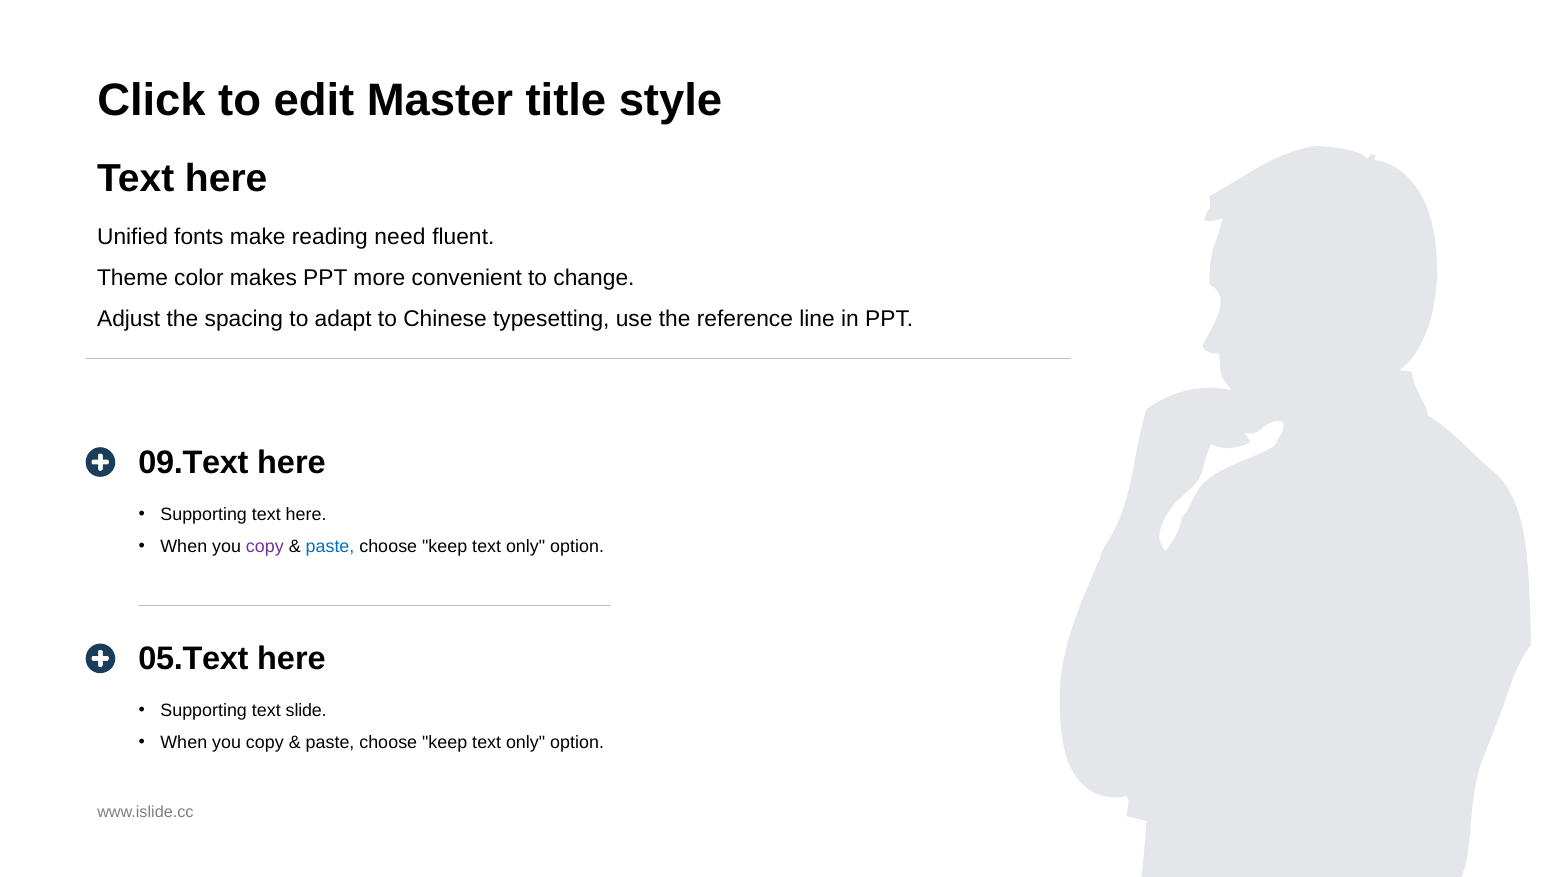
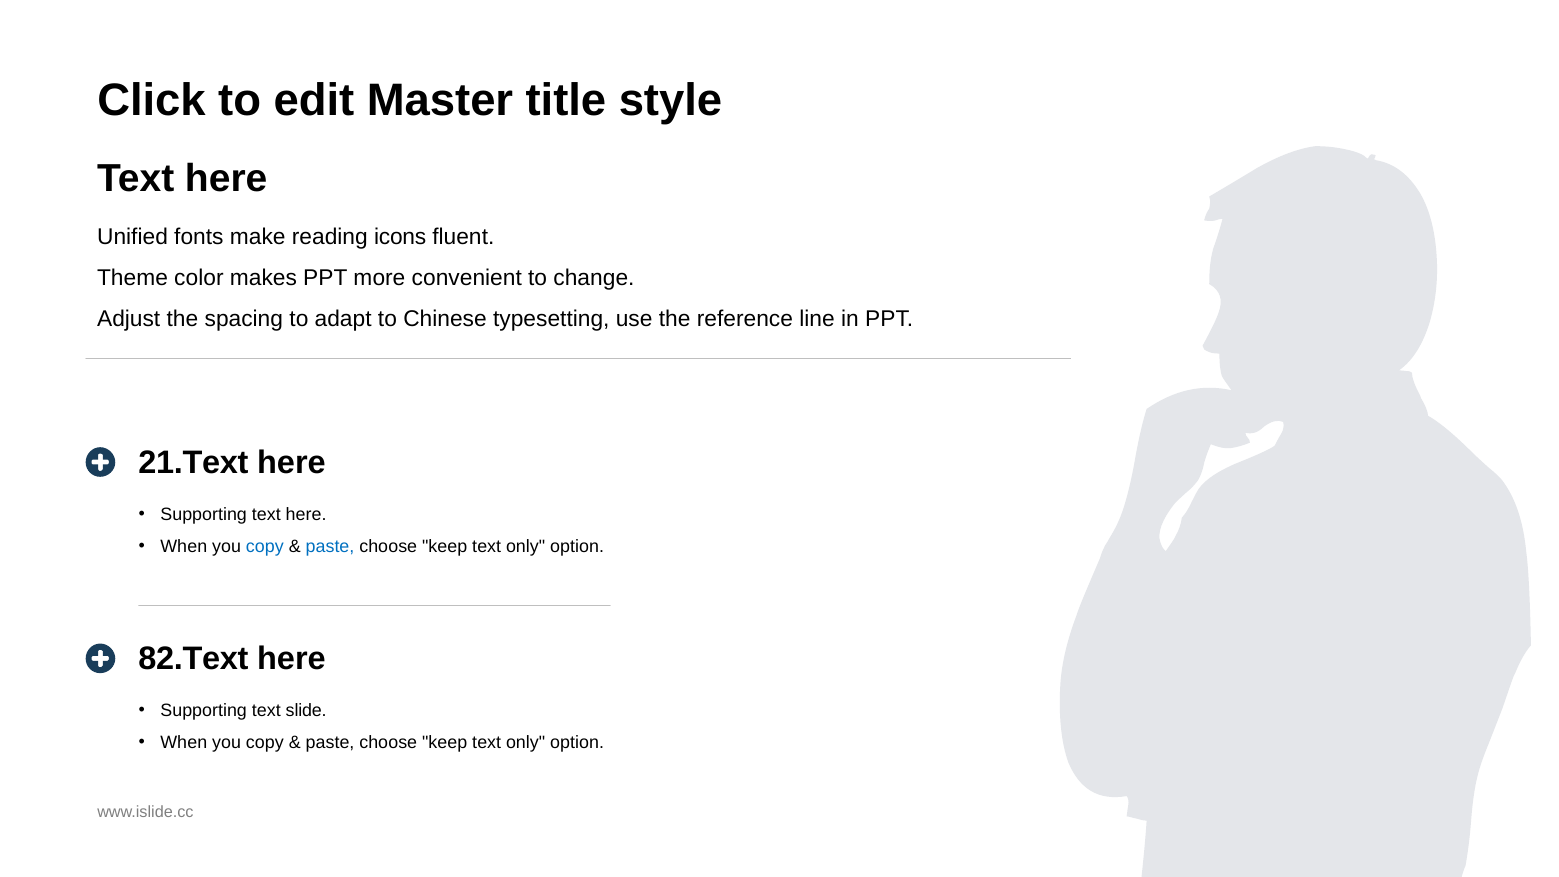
need: need -> icons
09.Text: 09.Text -> 21.Text
copy at (265, 547) colour: purple -> blue
05.Text: 05.Text -> 82.Text
